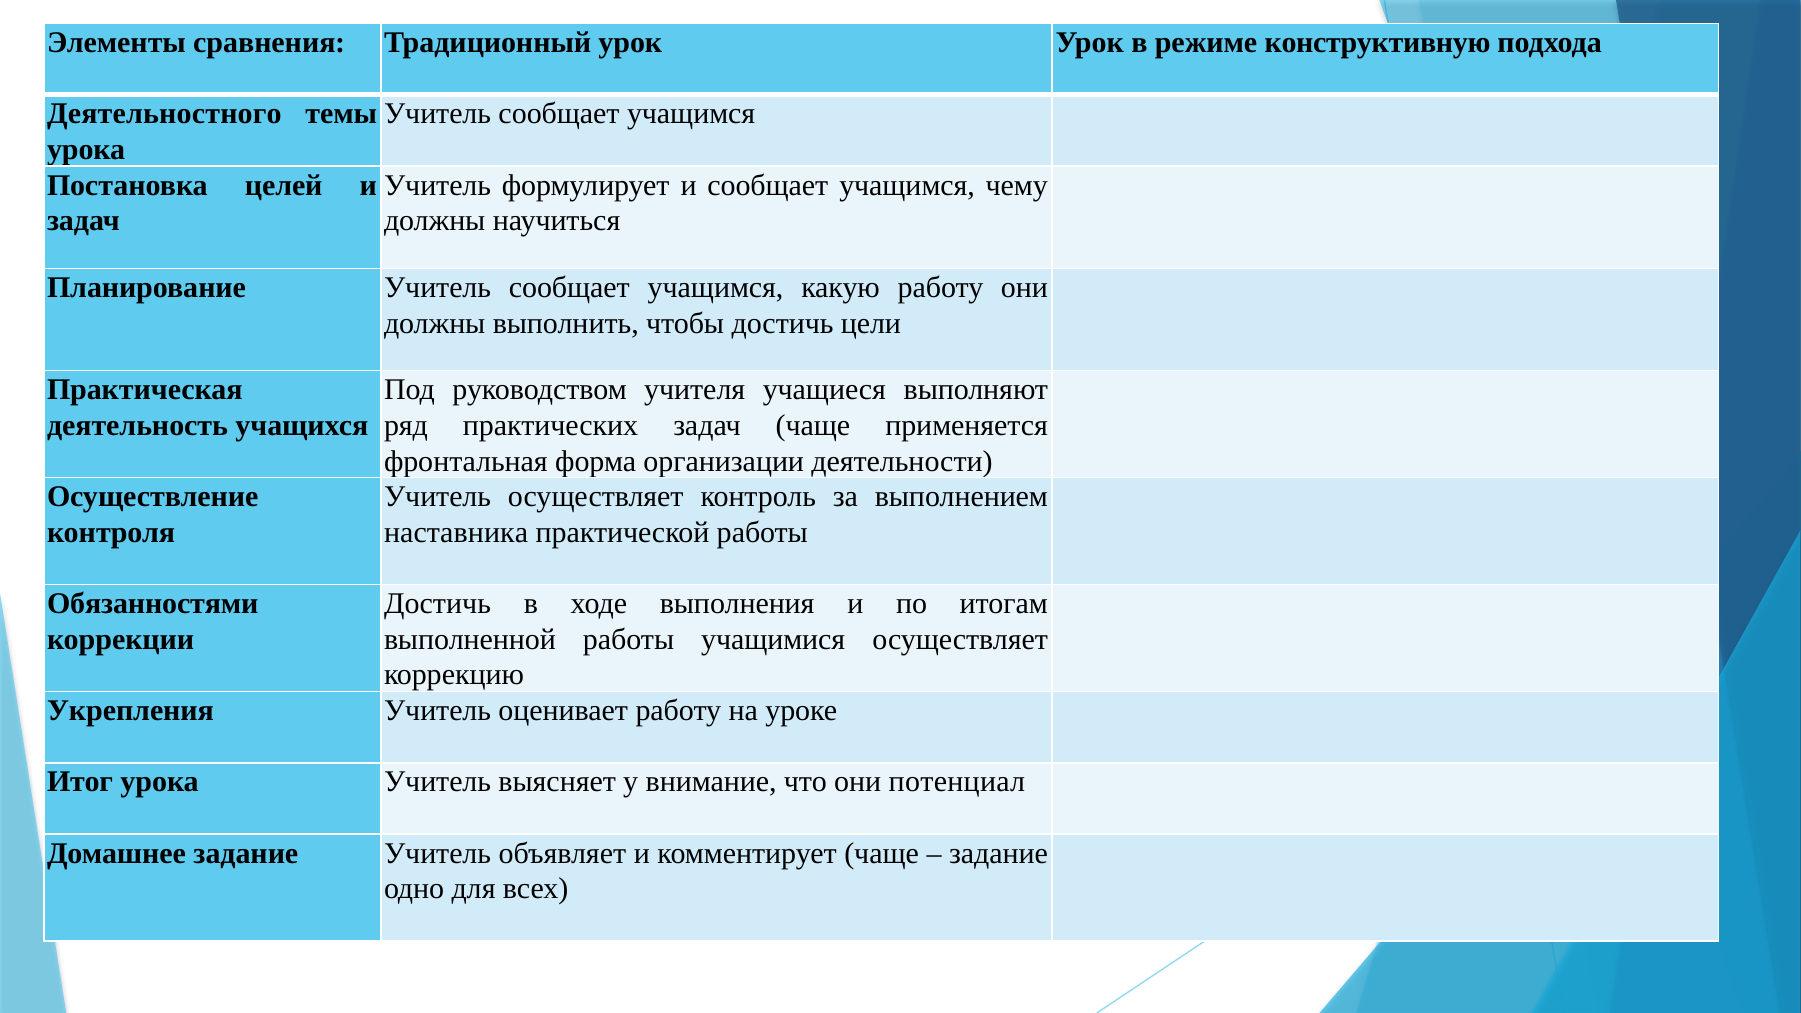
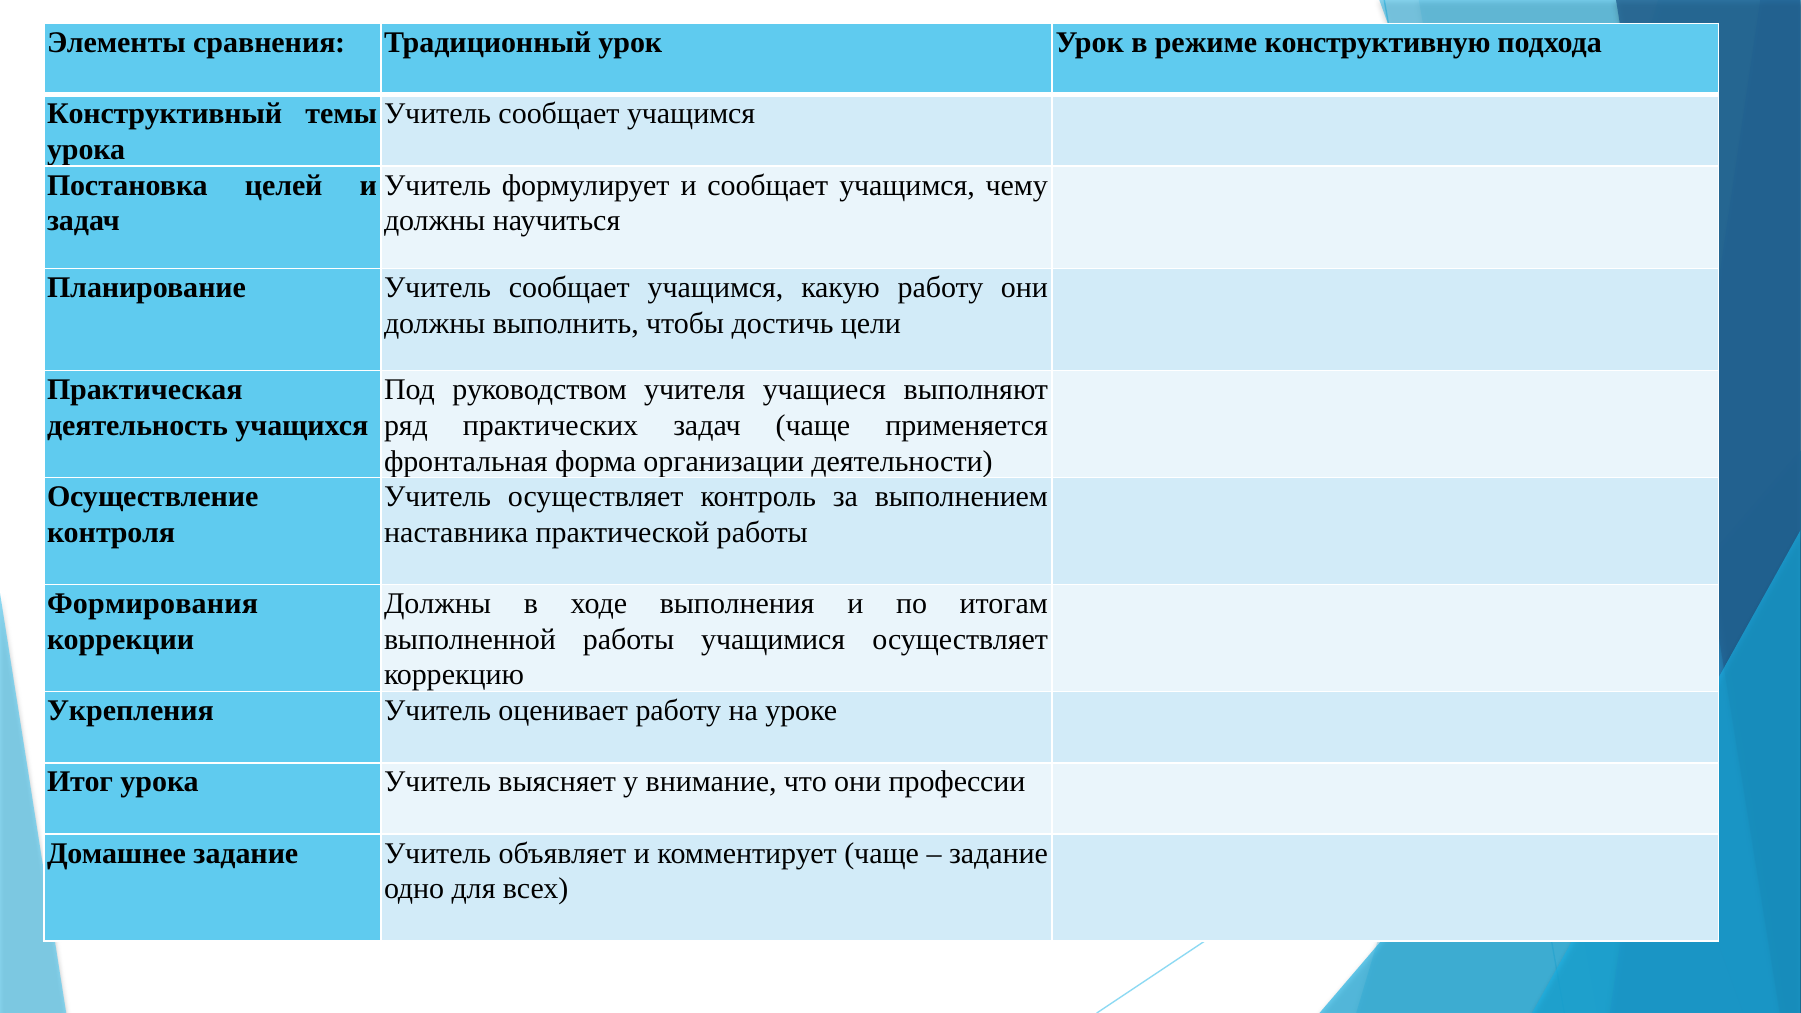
Деятельностного: Деятельностного -> Конструктивный
Обязанностями: Обязанностями -> Формирования
Достичь at (438, 604): Достичь -> Должны
потенциал: потенциал -> профессии
